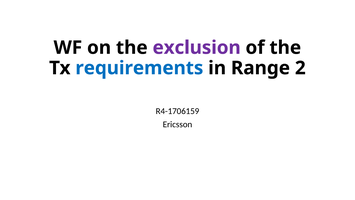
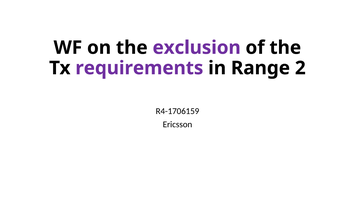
requirements colour: blue -> purple
